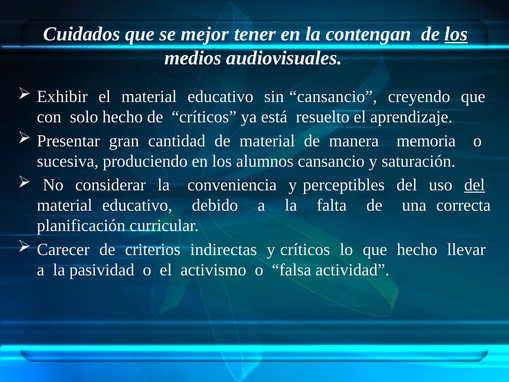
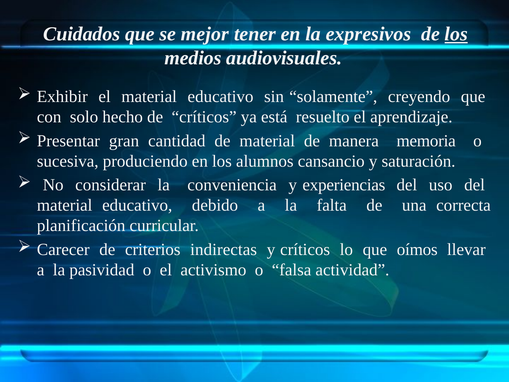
contengan: contengan -> expresivos
sin cansancio: cansancio -> solamente
perceptibles: perceptibles -> experiencias
del at (475, 185) underline: present -> none
que hecho: hecho -> oímos
